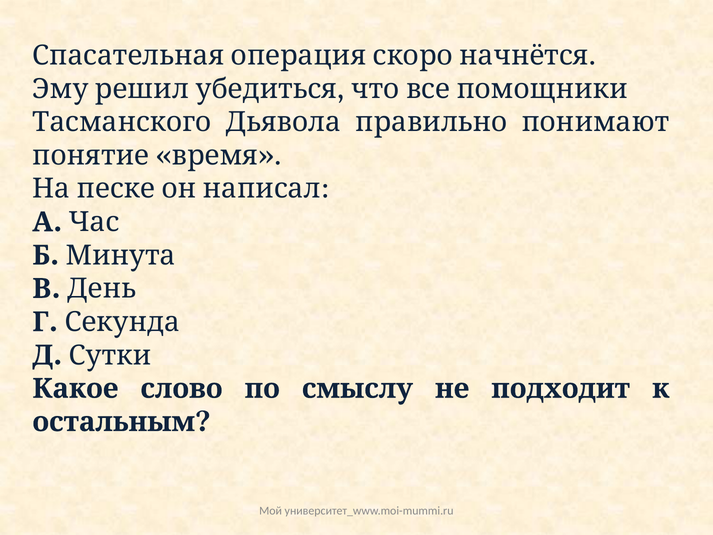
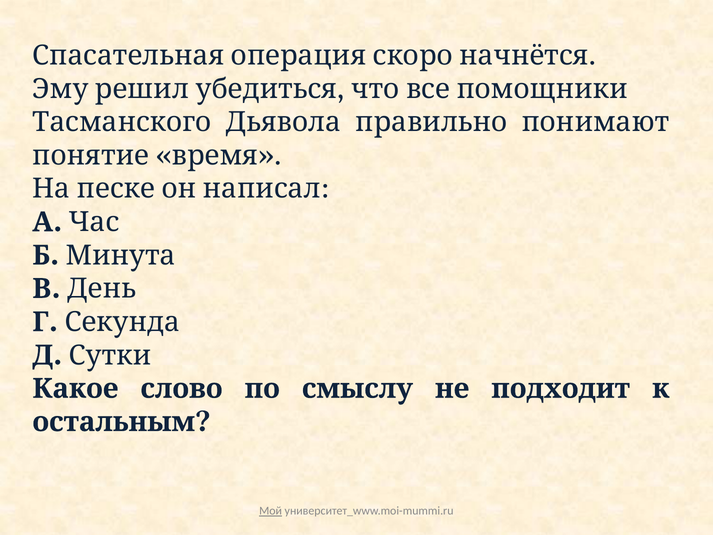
Мой underline: none -> present
